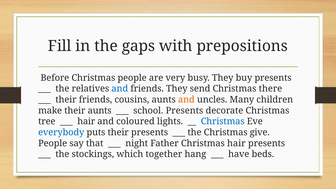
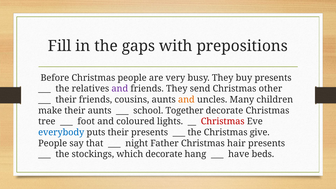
and at (120, 89) colour: blue -> purple
there: there -> other
school Presents: Presents -> Together
hair at (86, 121): hair -> foot
Christmas at (223, 121) colour: blue -> red
which together: together -> decorate
